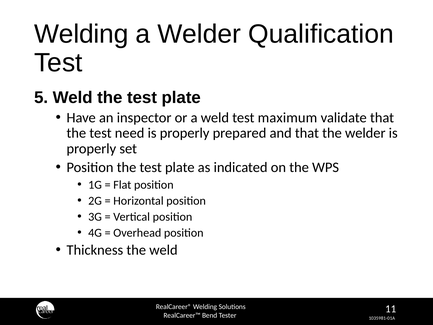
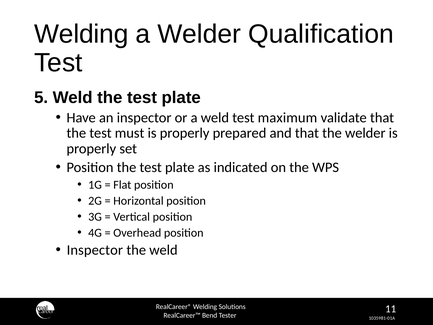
need: need -> must
Thickness at (95, 250): Thickness -> Inspector
